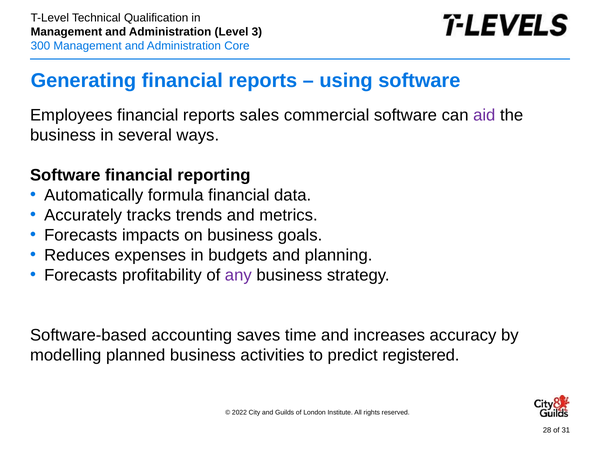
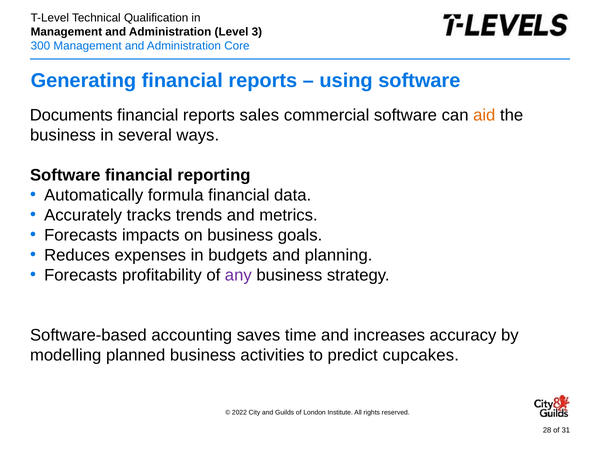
Employees: Employees -> Documents
aid colour: purple -> orange
registered: registered -> cupcakes
